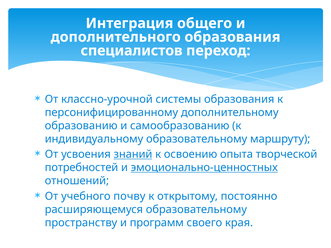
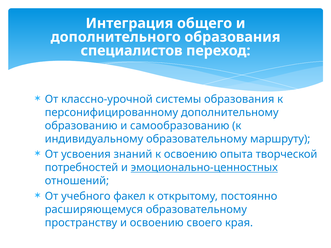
знаний underline: present -> none
почву: почву -> факел
и программ: программ -> освоению
